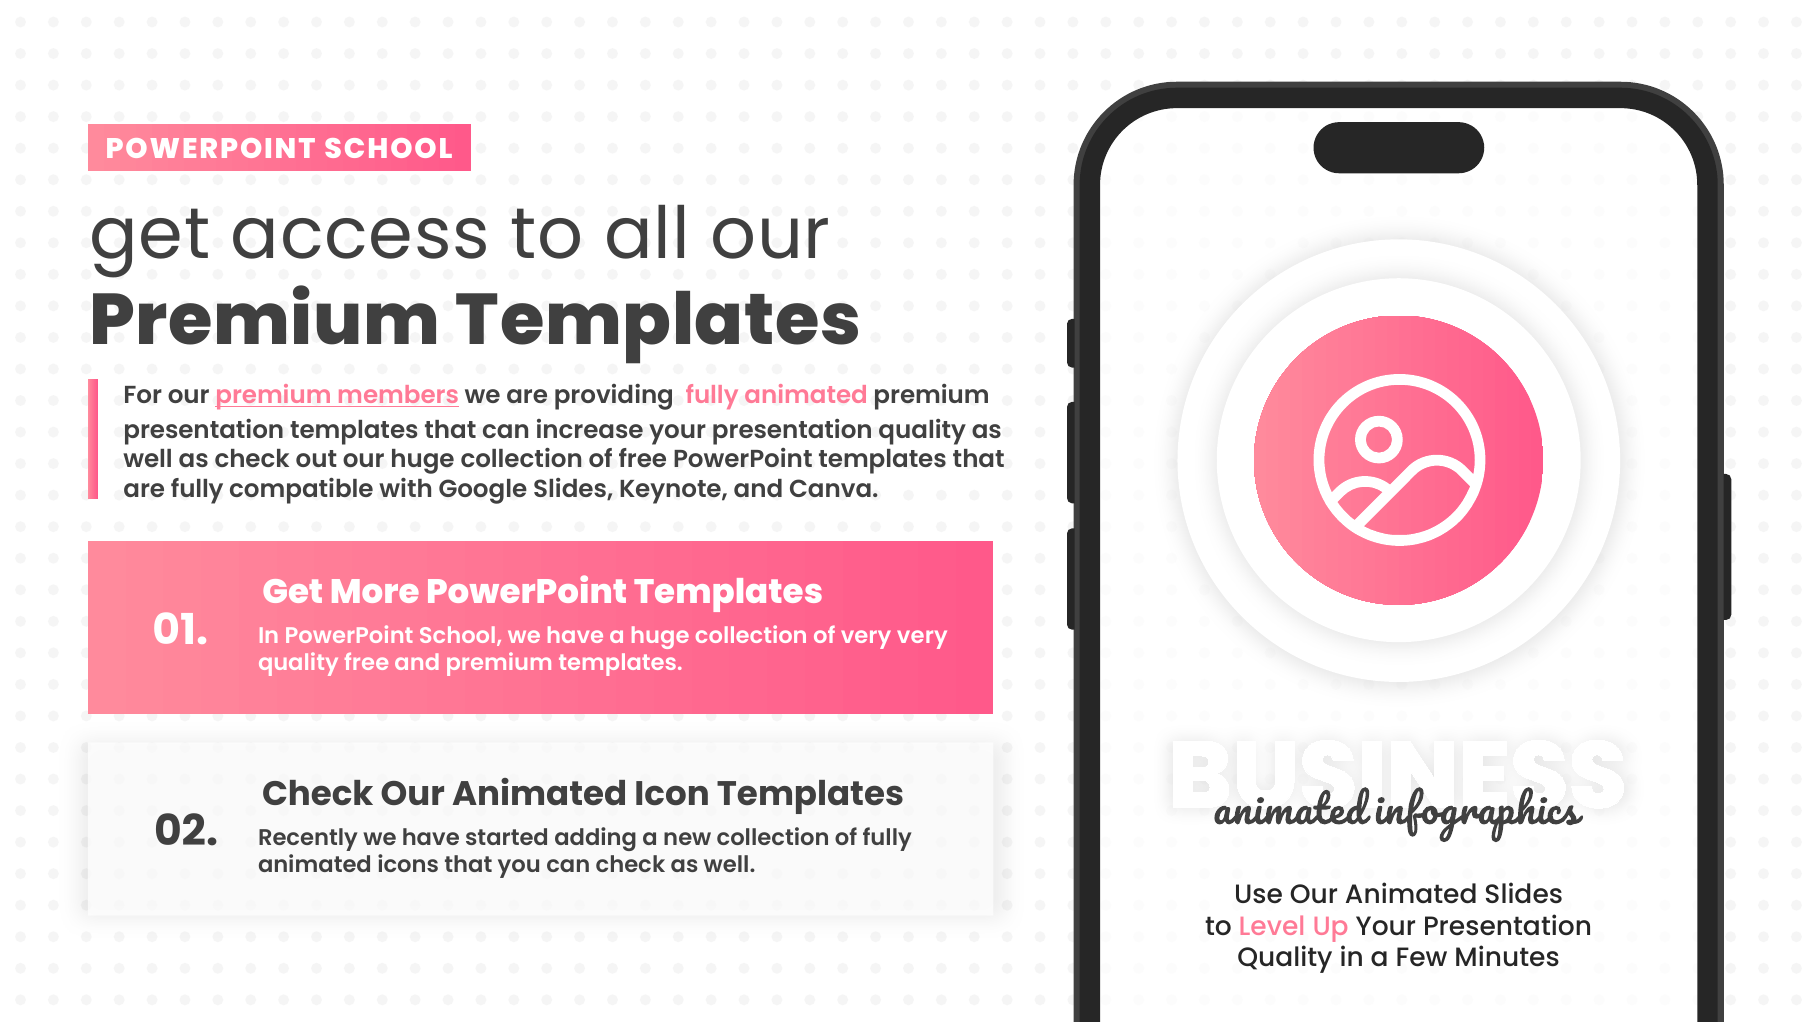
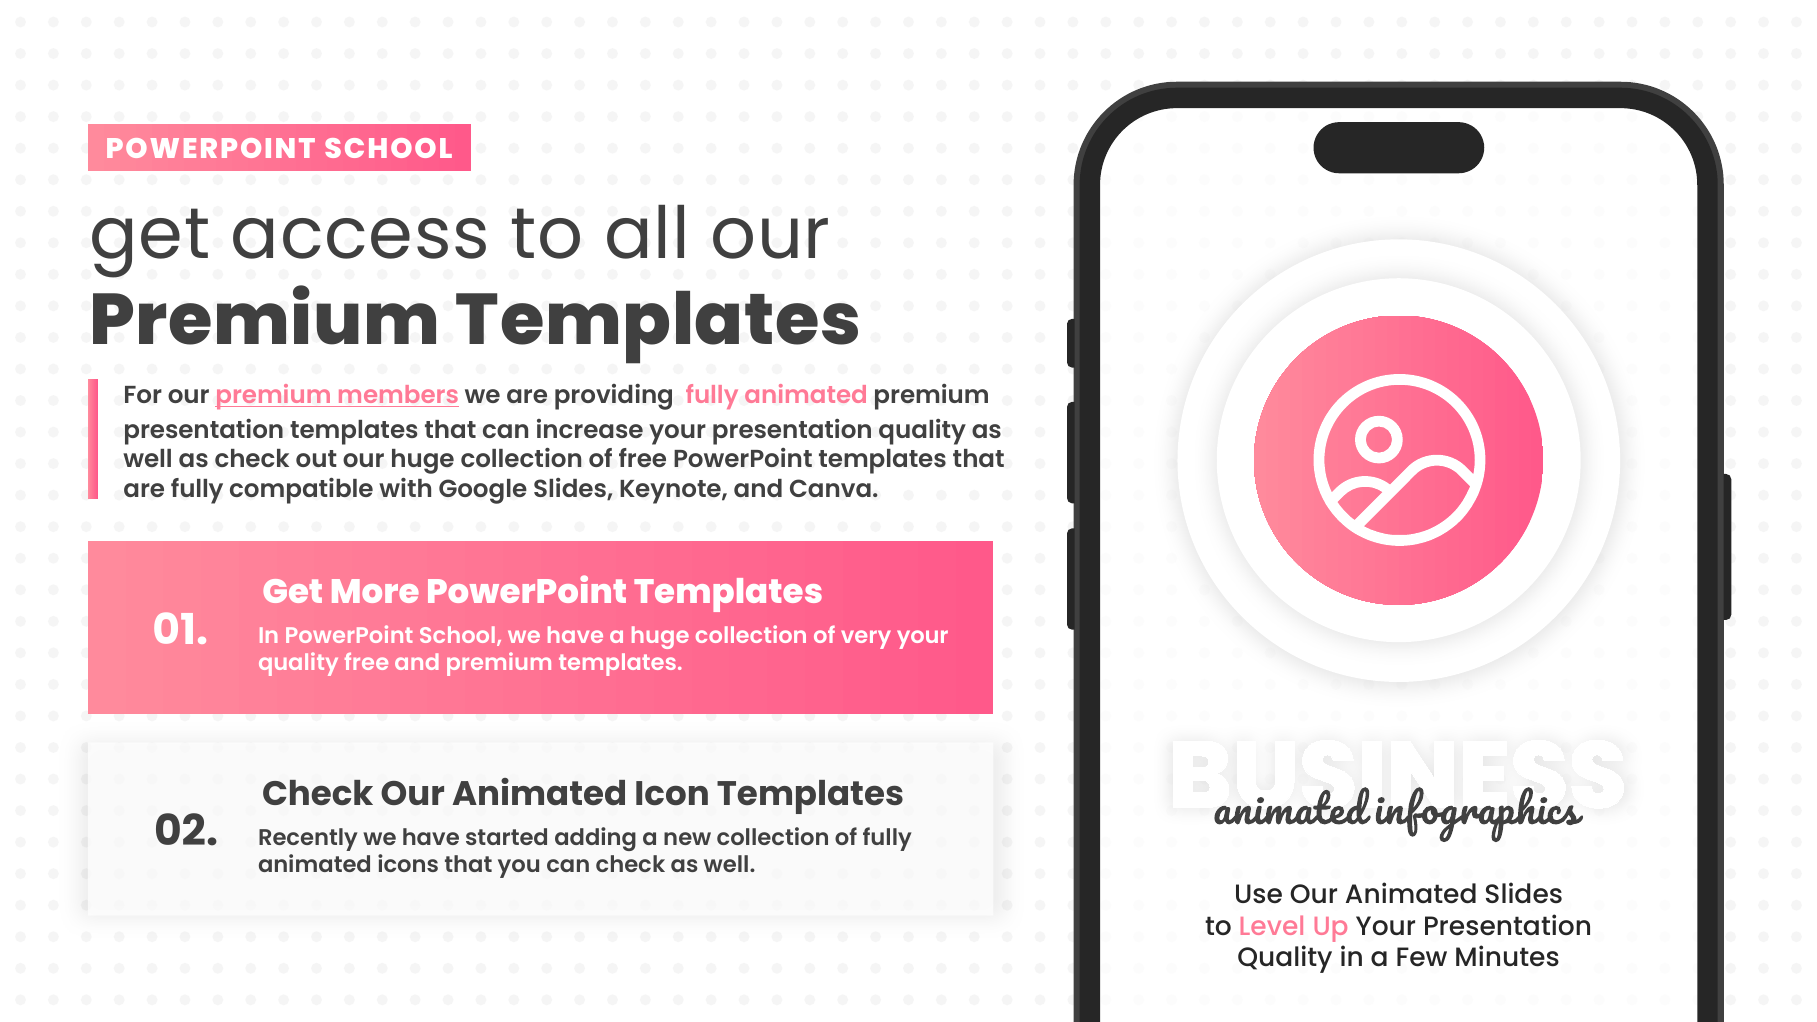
very very: very -> your
